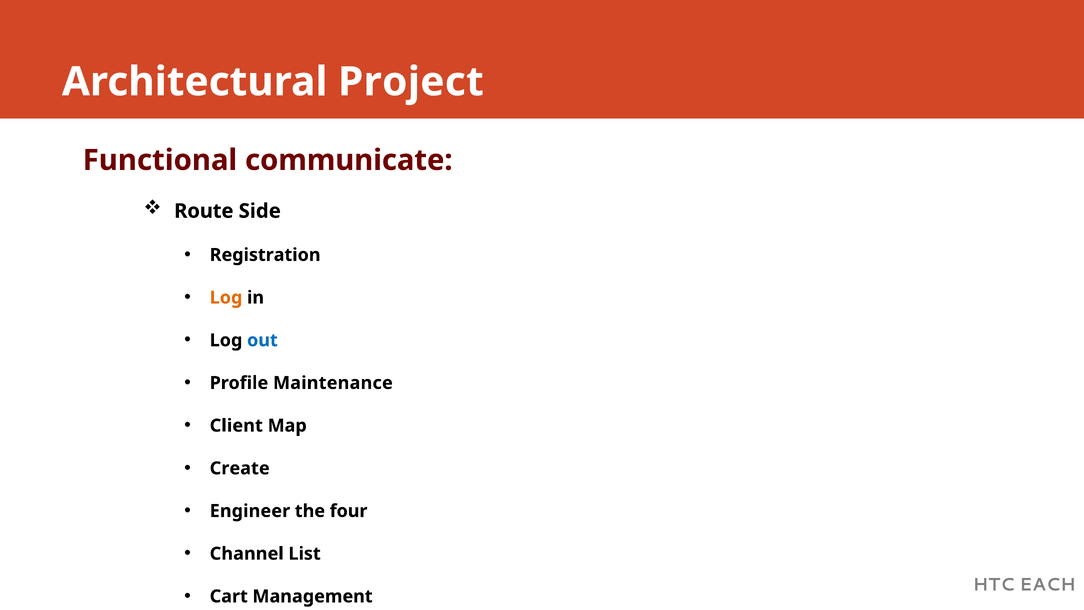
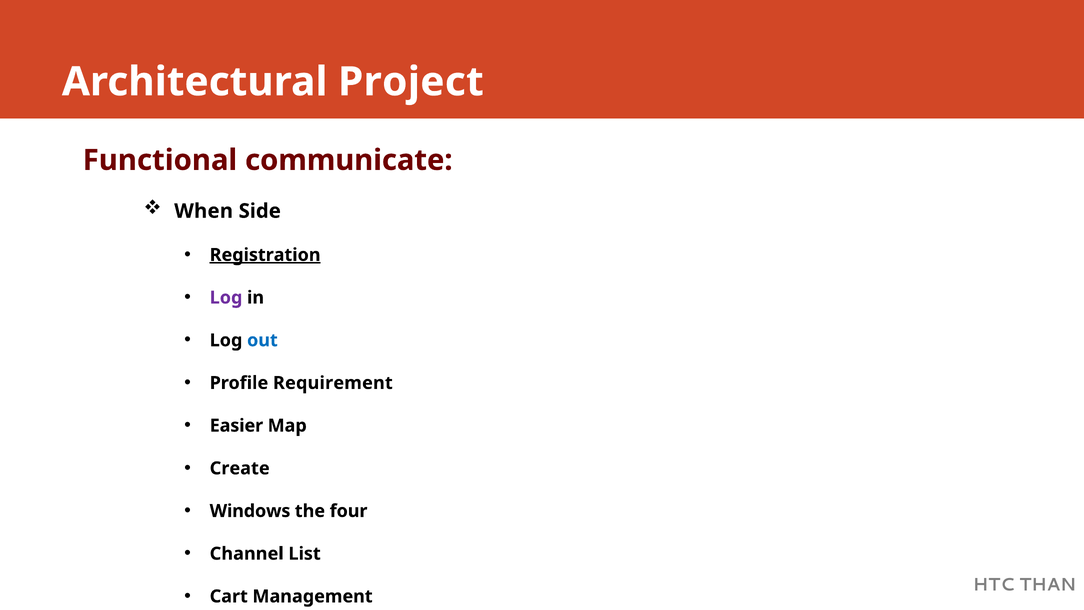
Route: Route -> When
Registration underline: none -> present
Log at (226, 298) colour: orange -> purple
Maintenance: Maintenance -> Requirement
Client: Client -> Easier
Engineer: Engineer -> Windows
EACH: EACH -> THAN
